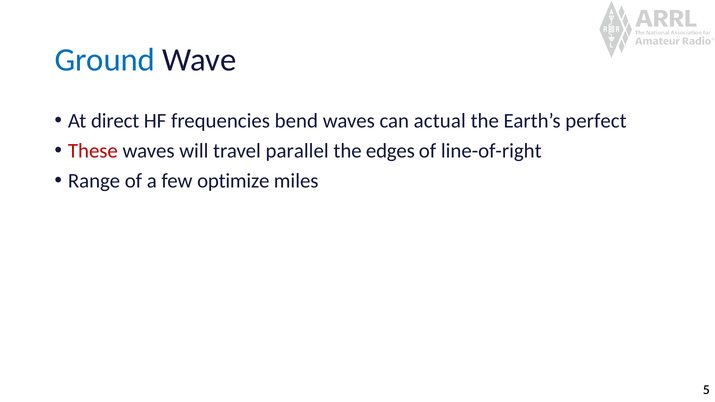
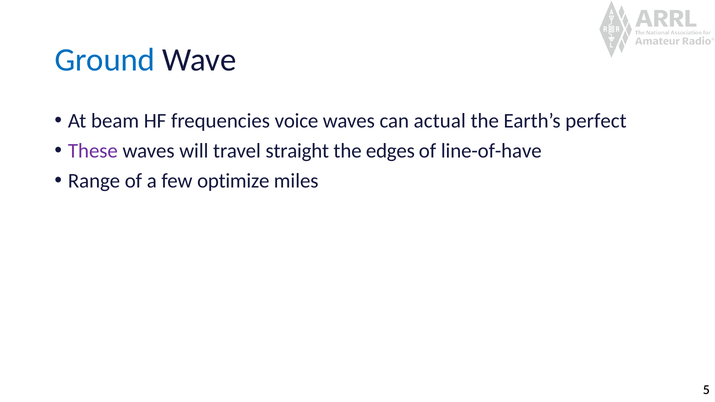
direct: direct -> beam
bend: bend -> voice
These colour: red -> purple
parallel: parallel -> straight
line-of-right: line-of-right -> line-of-have
